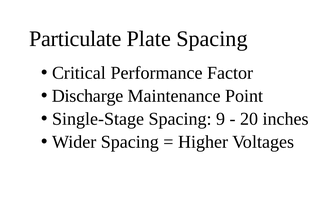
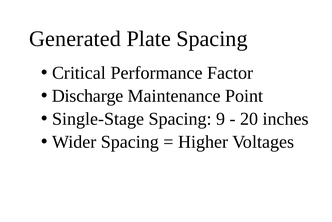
Particulate: Particulate -> Generated
